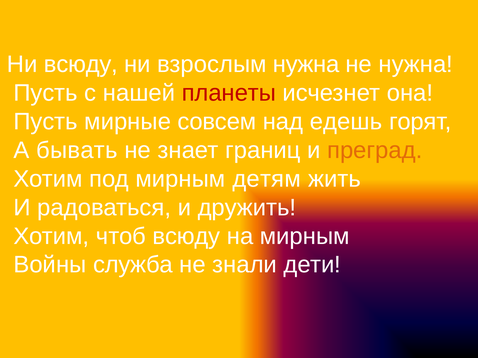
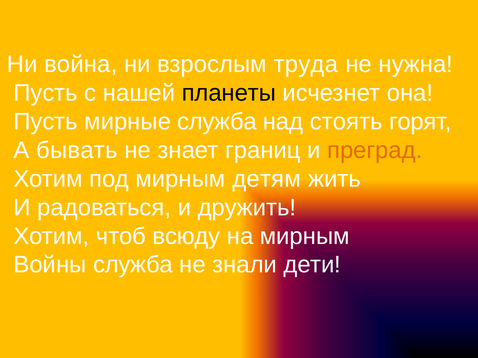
Ни всюду: всюду -> война
взрослым нужна: нужна -> труда
планеты colour: red -> black
мирные совсем: совсем -> служба
едешь: едешь -> стоять
